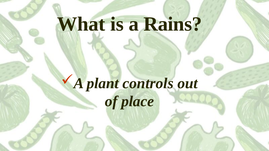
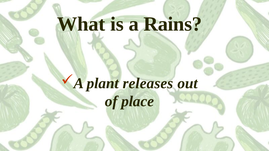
controls: controls -> releases
